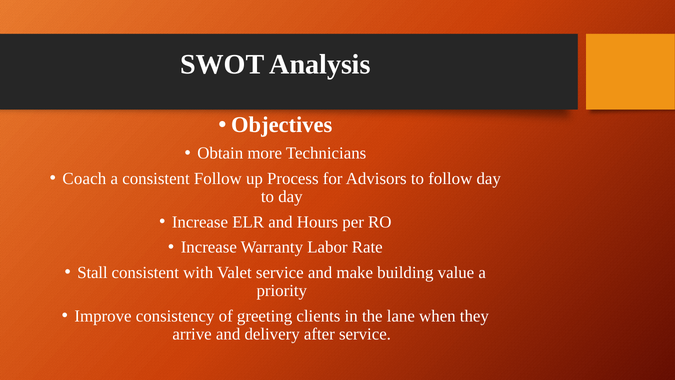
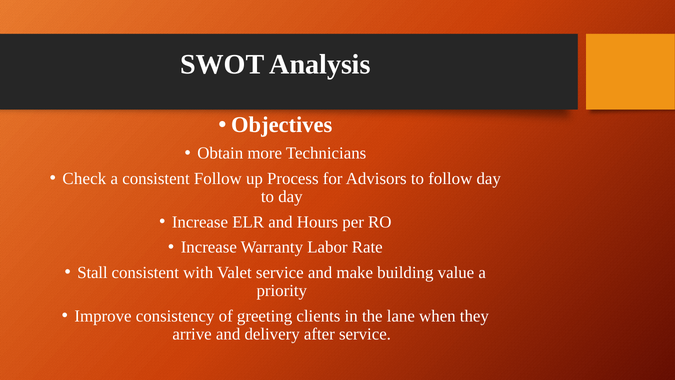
Coach: Coach -> Check
